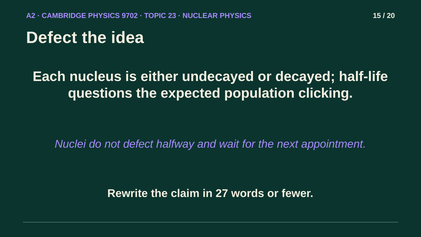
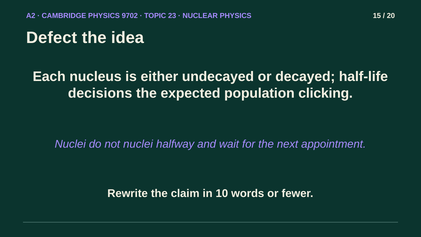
questions: questions -> decisions
not defect: defect -> nuclei
27: 27 -> 10
